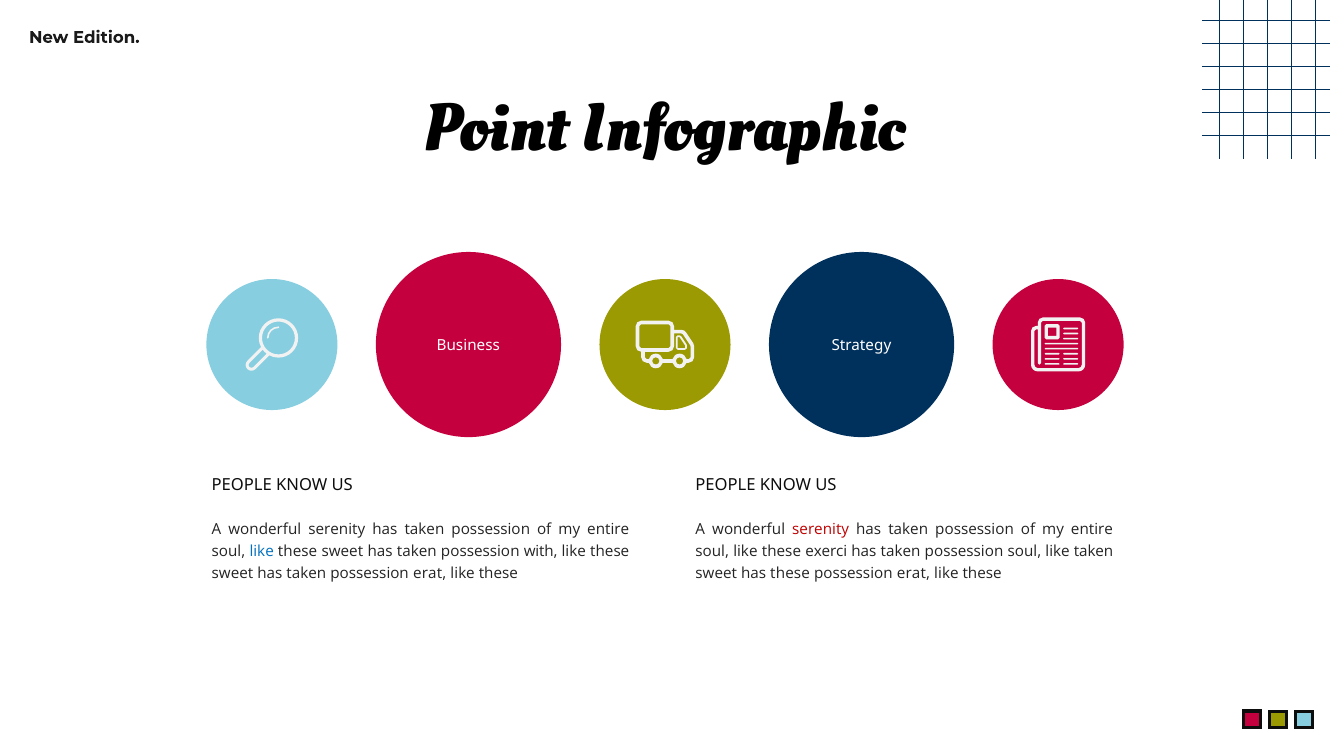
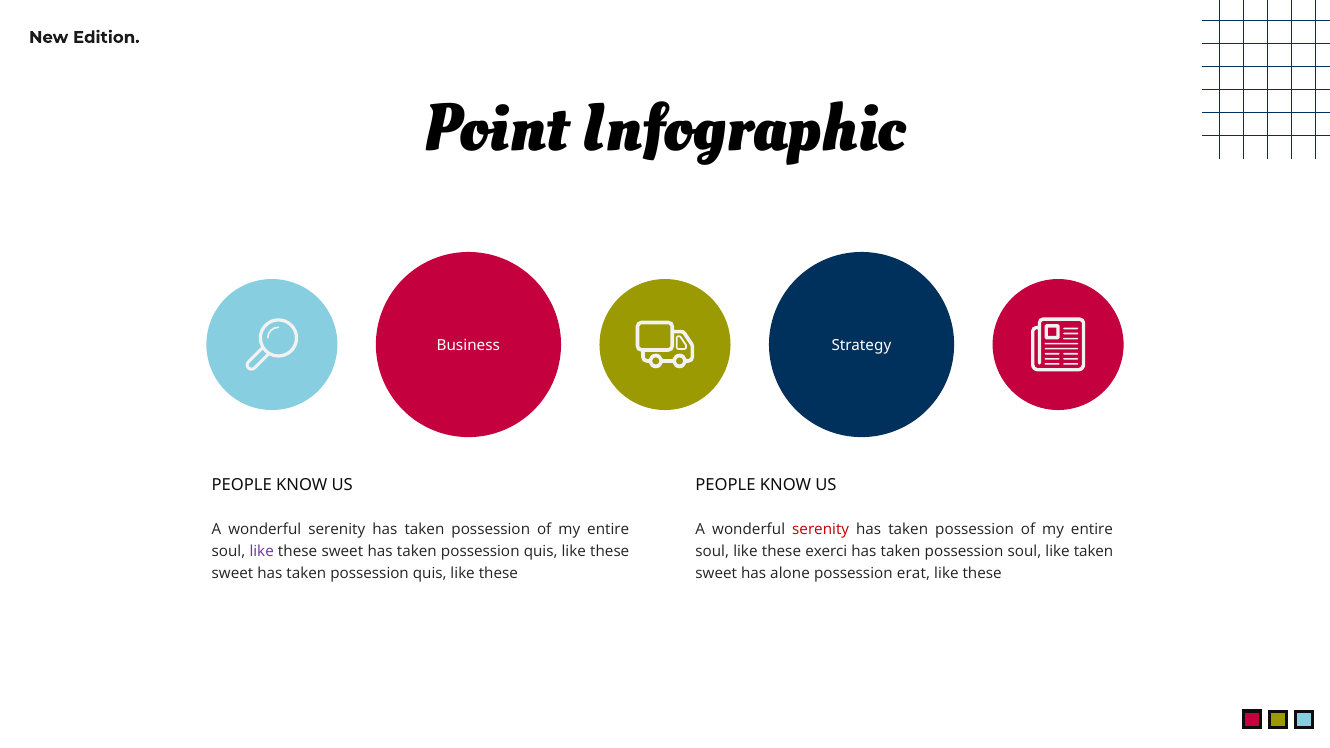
like at (262, 552) colour: blue -> purple
with at (541, 552): with -> quis
erat at (430, 574): erat -> quis
has these: these -> alone
